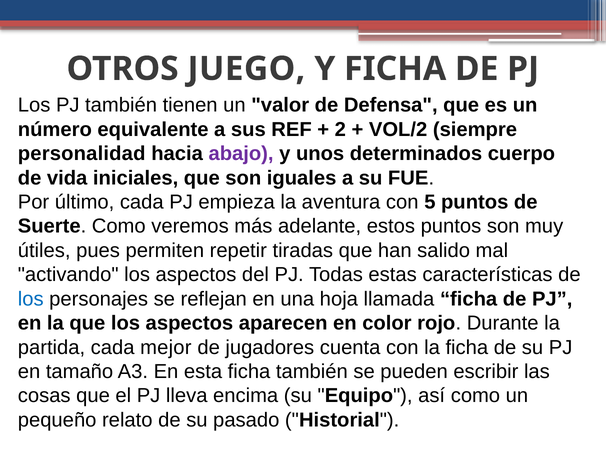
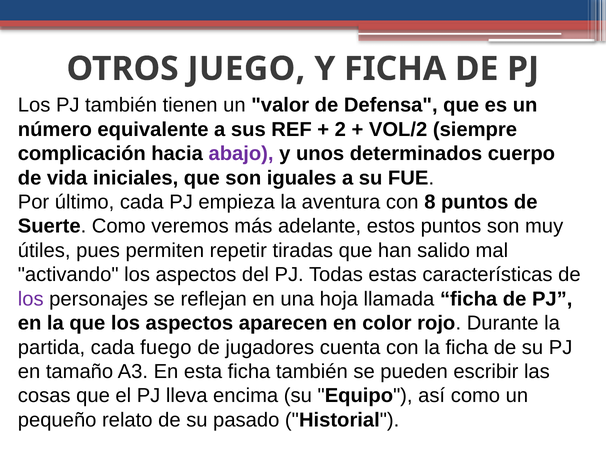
personalidad: personalidad -> complicación
5: 5 -> 8
los at (31, 299) colour: blue -> purple
mejor: mejor -> fuego
